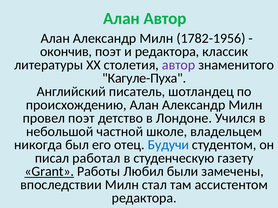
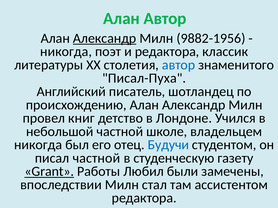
Александр at (105, 38) underline: none -> present
1782-1956: 1782-1956 -> 9882-1956
окончив at (66, 52): окончив -> никогда
автор at (179, 65) colour: purple -> blue
Кагуле-Пуха: Кагуле-Пуха -> Писал-Пуха
провел поэт: поэт -> книг
писал работал: работал -> частной
